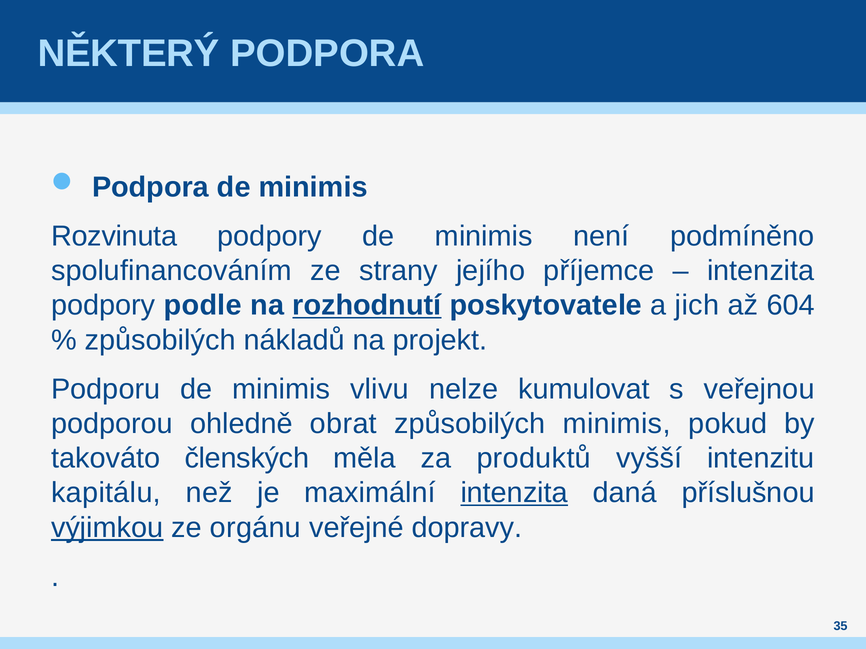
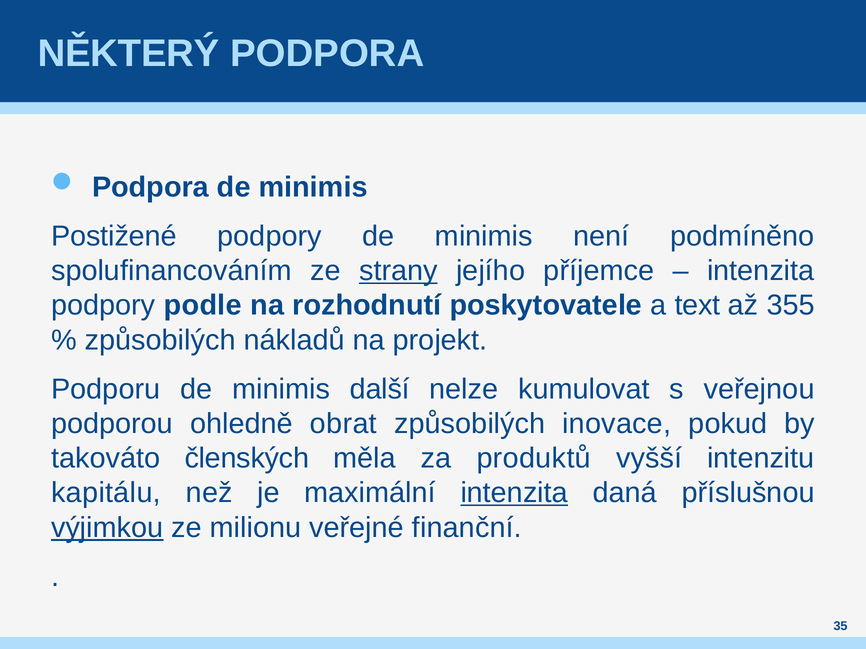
Rozvinuta: Rozvinuta -> Postižené
strany underline: none -> present
rozhodnutí underline: present -> none
jich: jich -> text
604: 604 -> 355
vlivu: vlivu -> další
způsobilých minimis: minimis -> inovace
orgánu: orgánu -> milionu
dopravy: dopravy -> finanční
